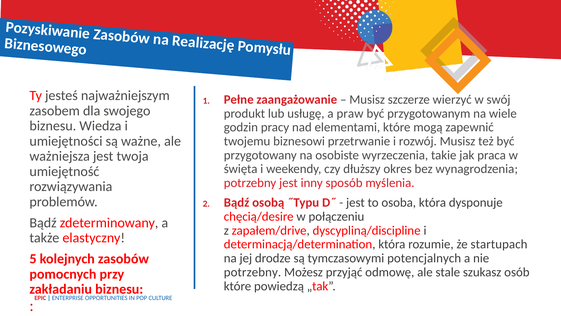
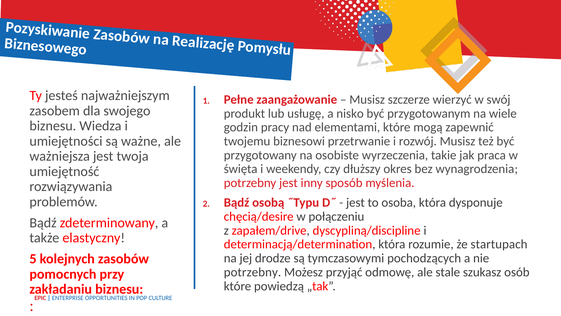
praw: praw -> nisko
potencjalnych: potencjalnych -> pochodzących
